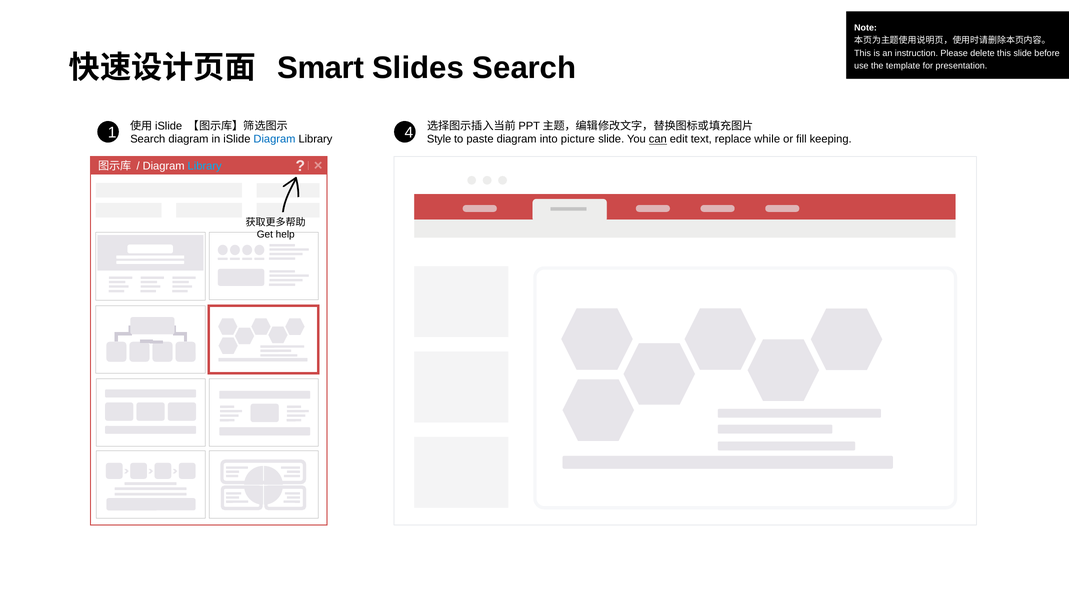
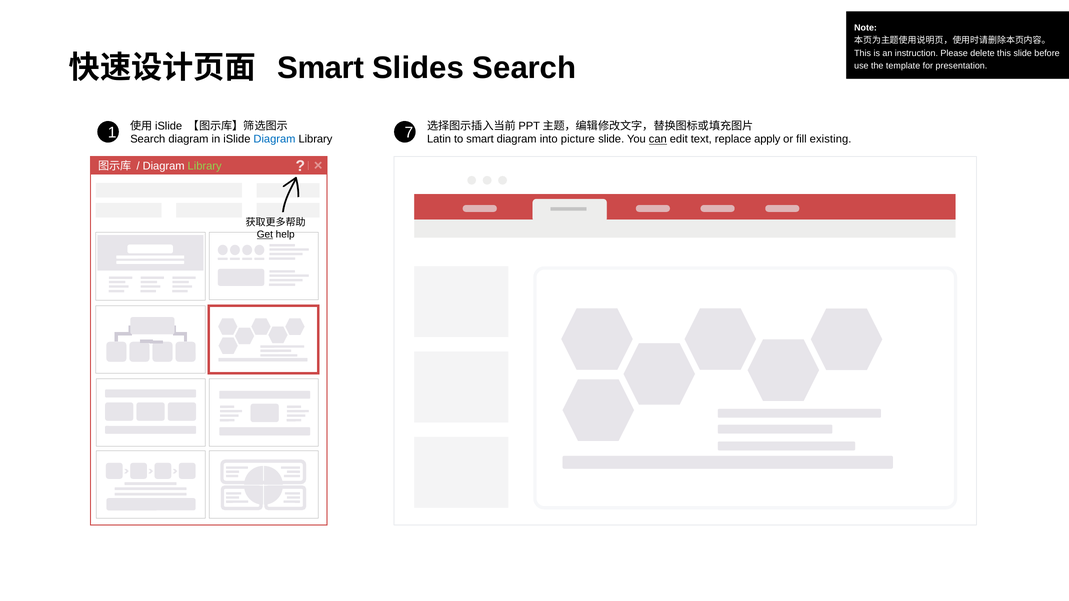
4: 4 -> 7
Style: Style -> Latin
to paste: paste -> smart
while: while -> apply
keeping: keeping -> existing
Library at (205, 166) colour: light blue -> light green
Get underline: none -> present
